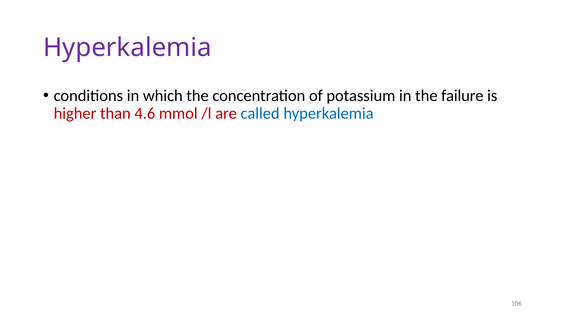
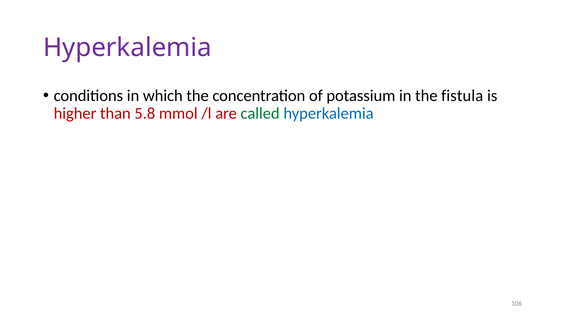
failure: failure -> fistula
4.6: 4.6 -> 5.8
called colour: blue -> green
